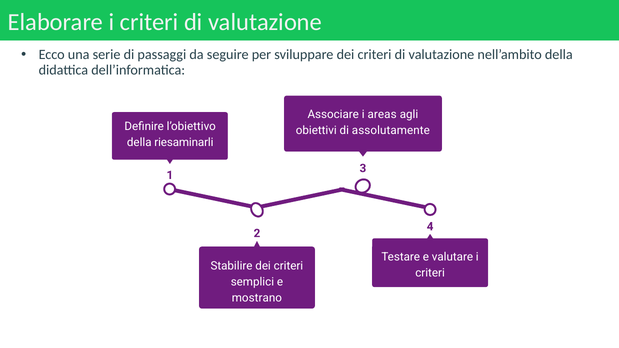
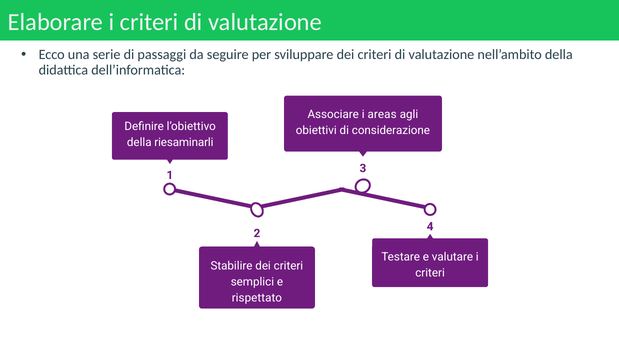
assolutamente: assolutamente -> considerazione
mostrano: mostrano -> rispettato
